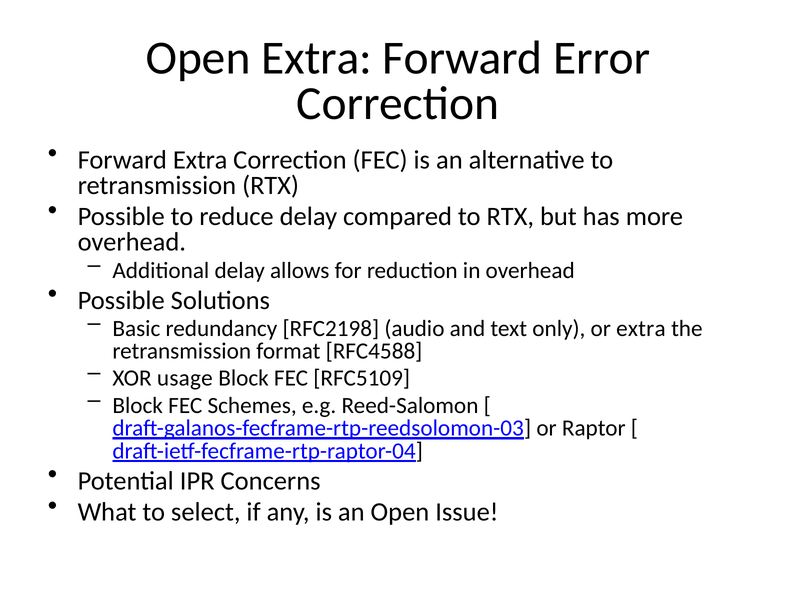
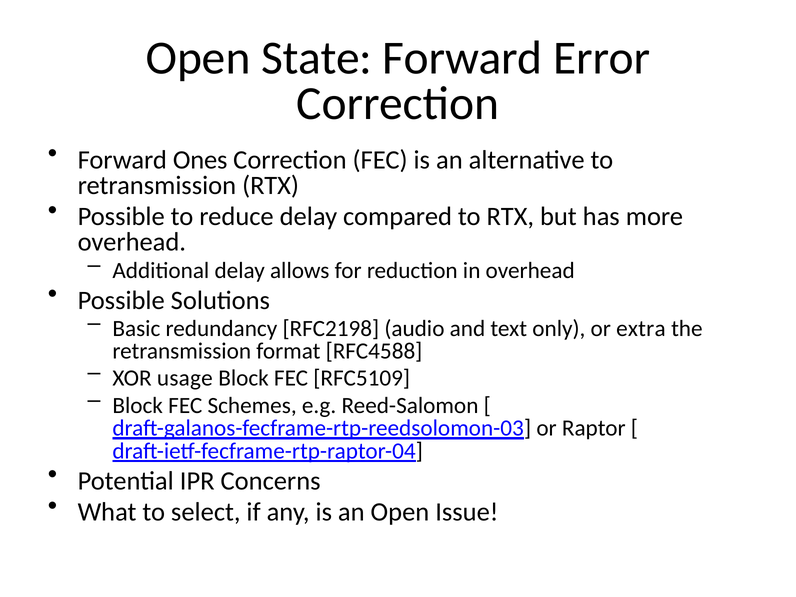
Open Extra: Extra -> State
Forward Extra: Extra -> Ones
